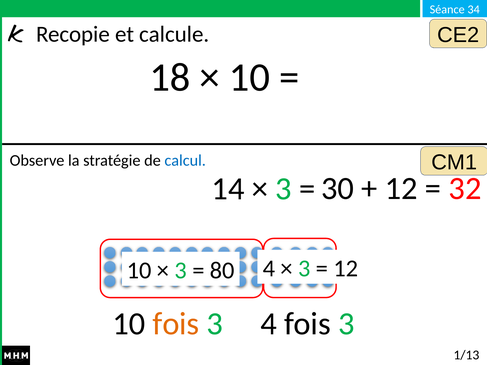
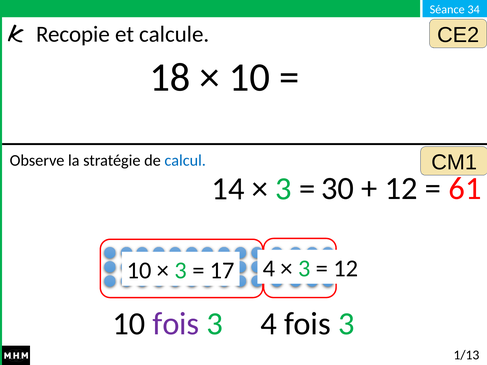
32: 32 -> 61
80: 80 -> 17
fois at (176, 324) colour: orange -> purple
